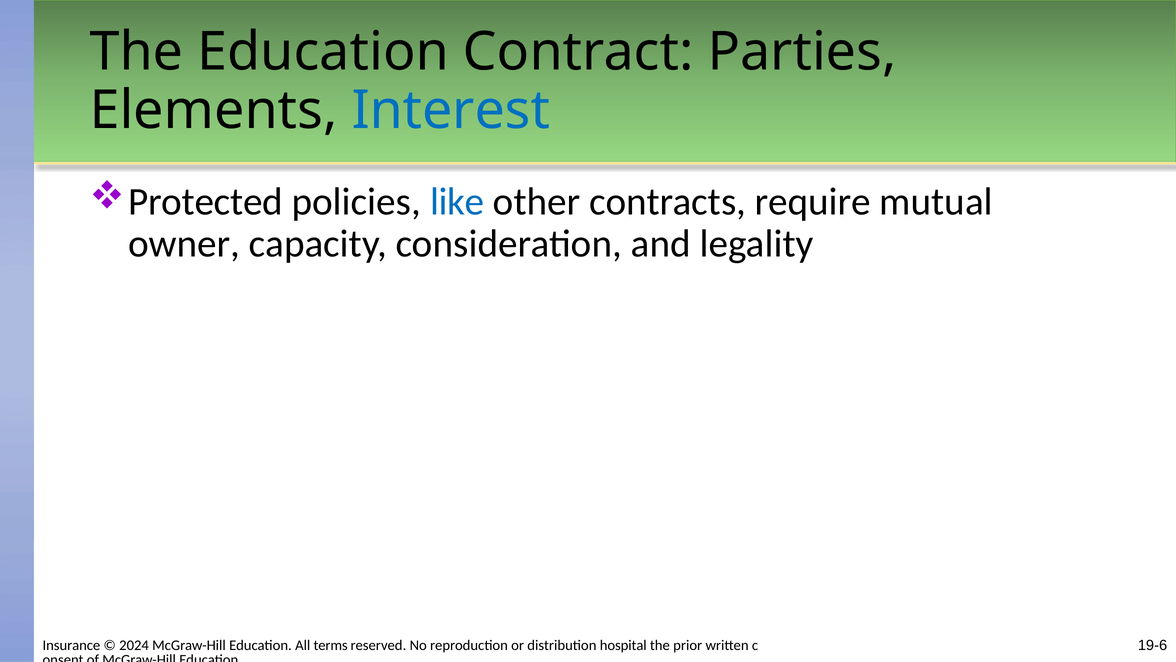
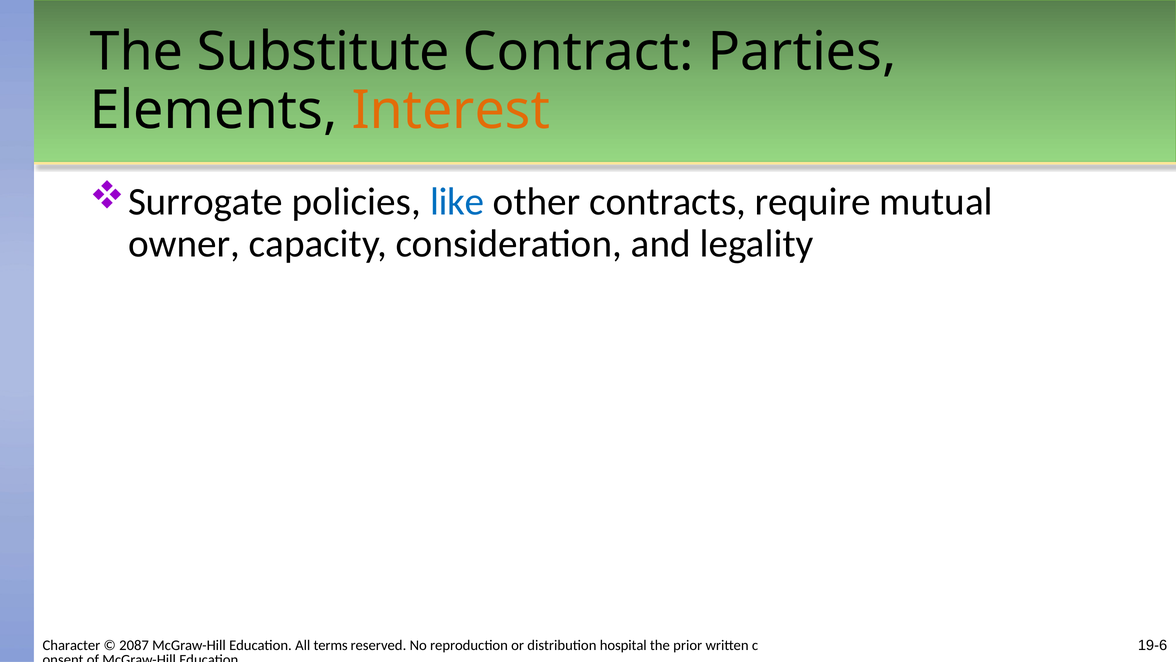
The Education: Education -> Substitute
Interest colour: blue -> orange
Protected: Protected -> Surrogate
Insurance: Insurance -> Character
2024: 2024 -> 2087
